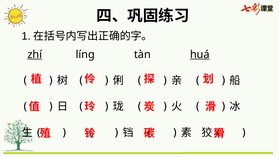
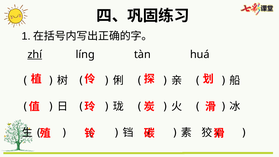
huá underline: present -> none
